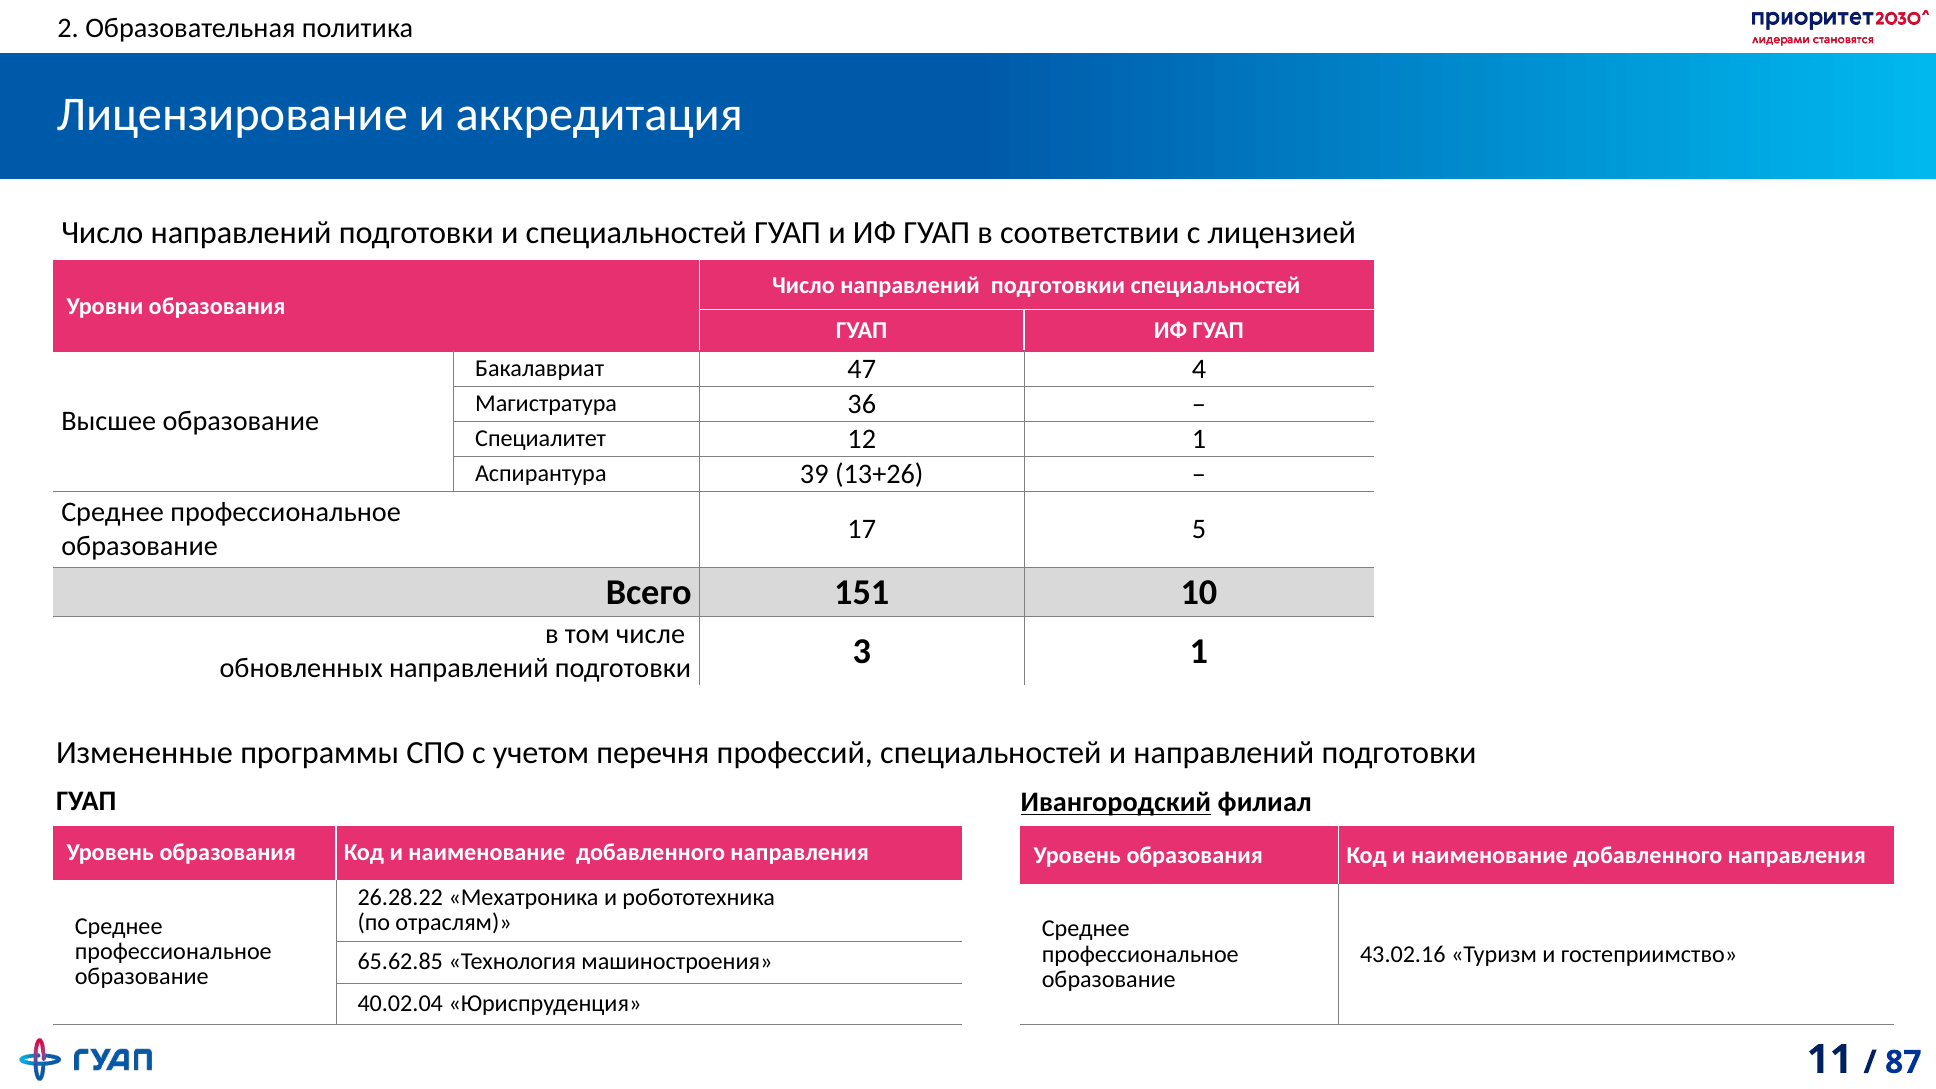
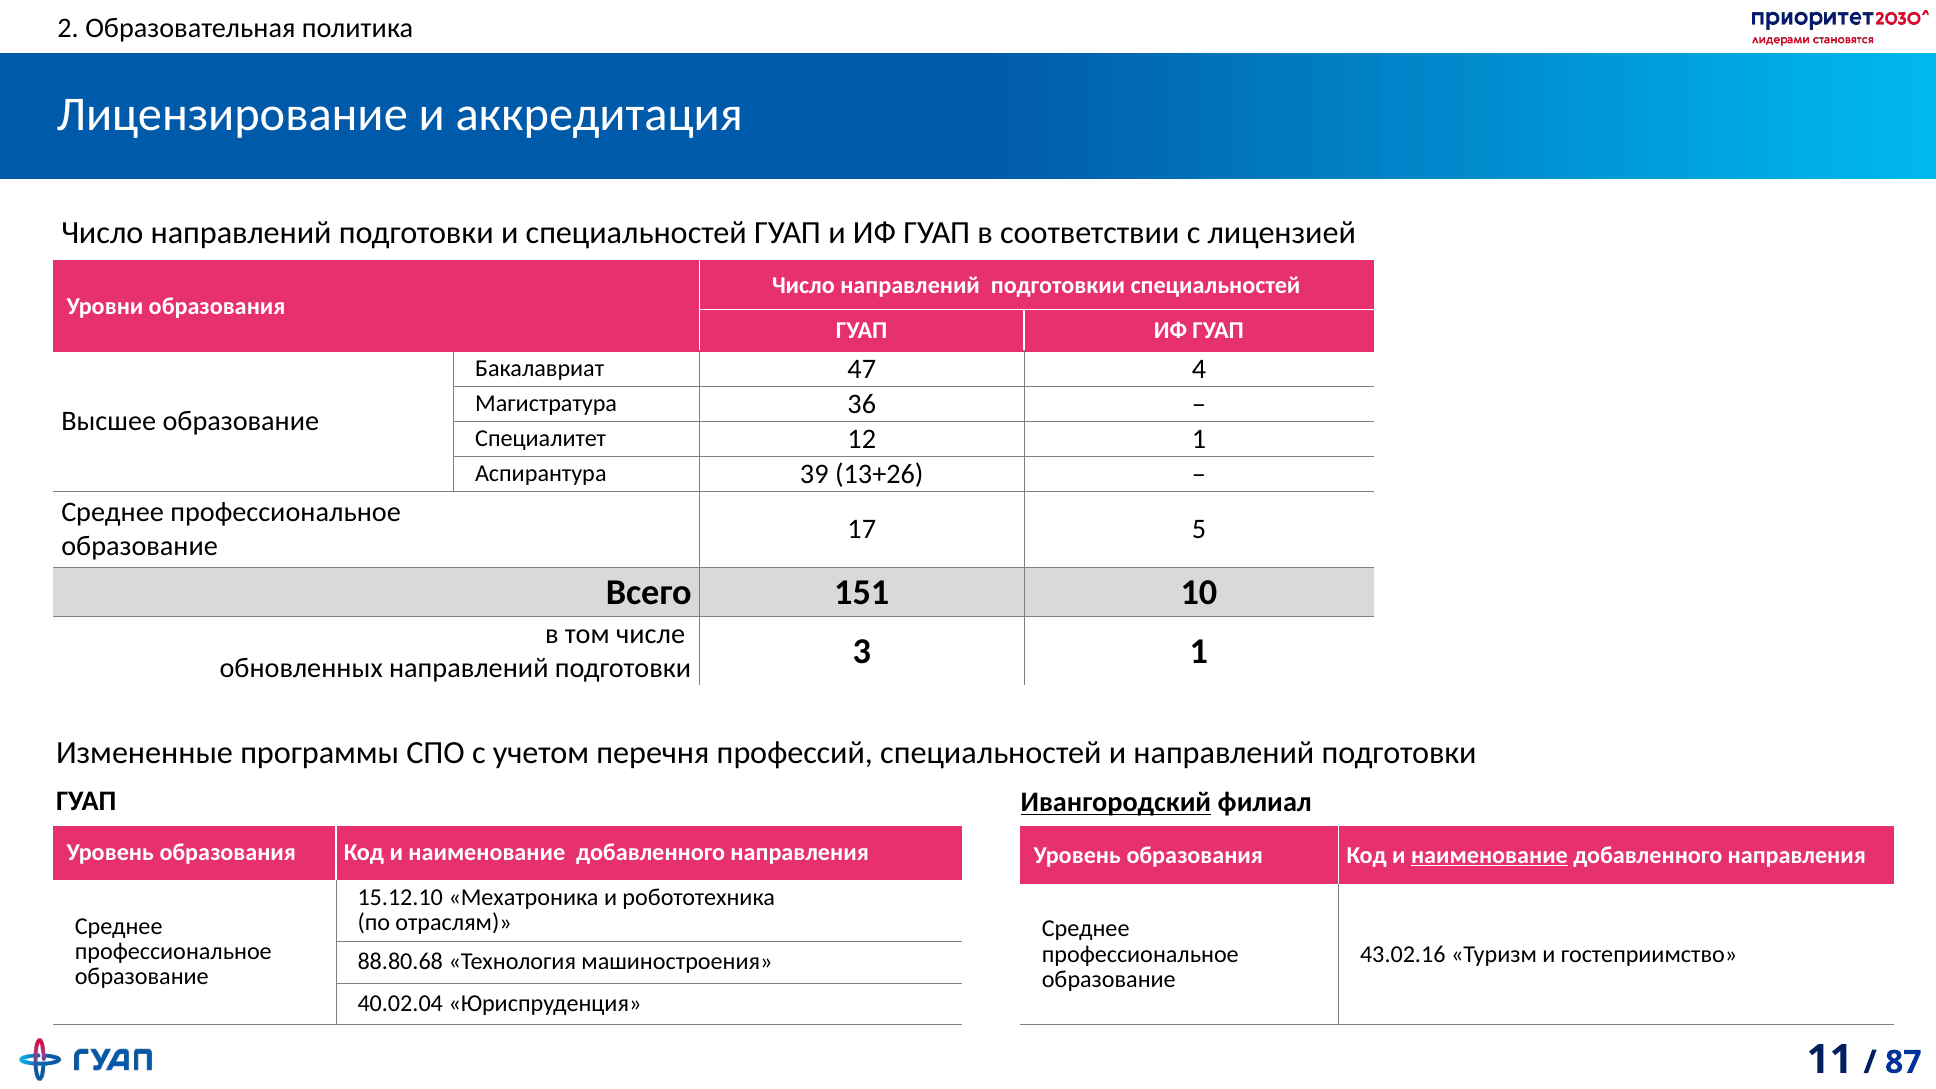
наименование at (1489, 855) underline: none -> present
26.28.22: 26.28.22 -> 15.12.10
65.62.85: 65.62.85 -> 88.80.68
